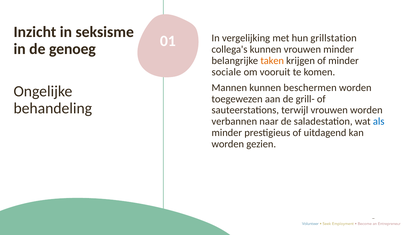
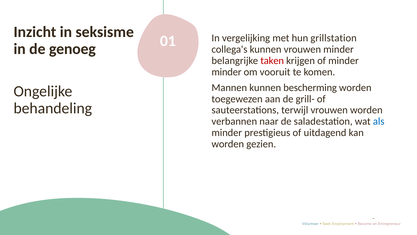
taken colour: orange -> red
sociale at (226, 72): sociale -> minder
beschermen: beschermen -> bescherming
